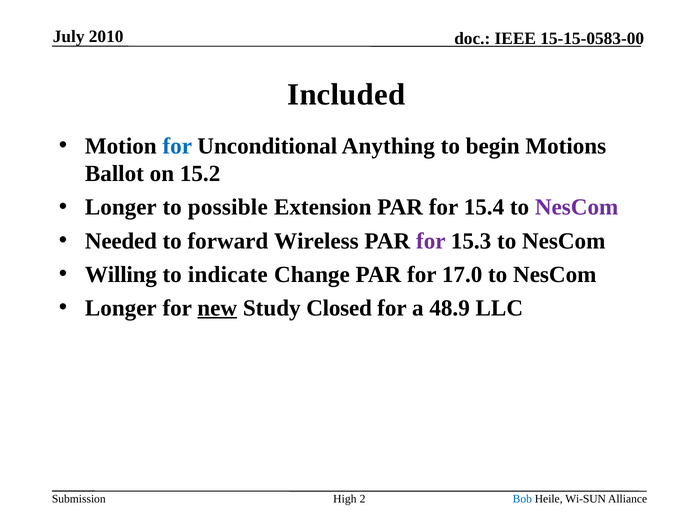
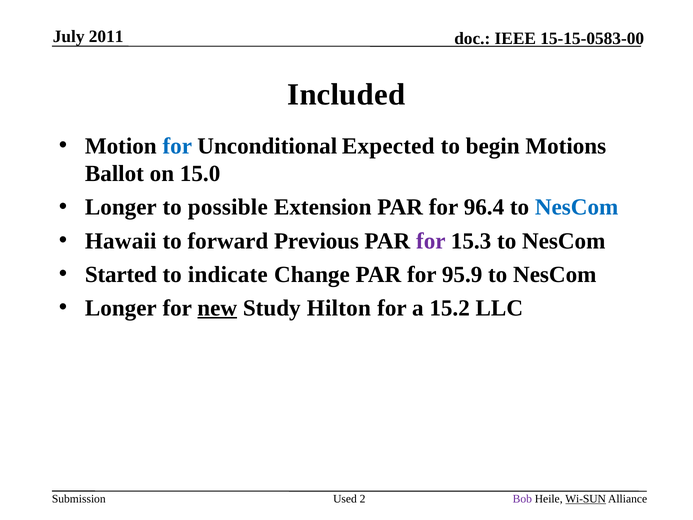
2010: 2010 -> 2011
Anything: Anything -> Expected
15.2: 15.2 -> 15.0
15.4: 15.4 -> 96.4
NesCom at (577, 207) colour: purple -> blue
Needed: Needed -> Hawaii
Wireless: Wireless -> Previous
Willing: Willing -> Started
17.0: 17.0 -> 95.9
Closed: Closed -> Hilton
48.9: 48.9 -> 15.2
High: High -> Used
Bob colour: blue -> purple
Wi-SUN underline: none -> present
